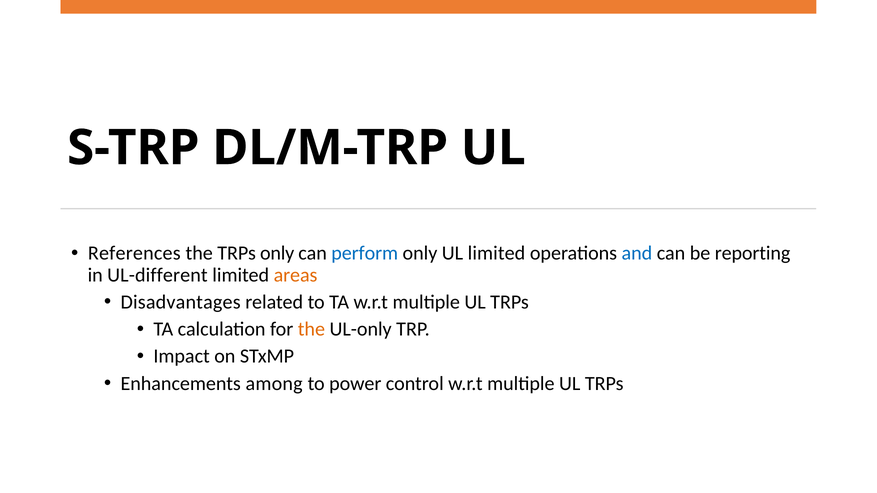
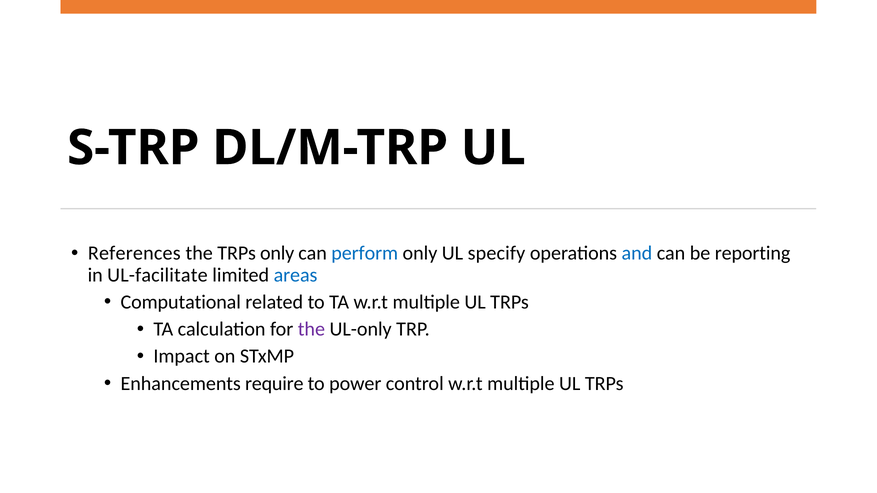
UL limited: limited -> specify
UL-different: UL-different -> UL-facilitate
areas colour: orange -> blue
Disadvantages: Disadvantages -> Computational
the at (311, 329) colour: orange -> purple
among: among -> require
